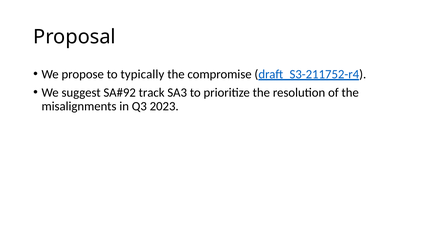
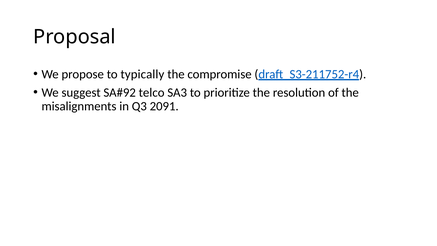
track: track -> telco
2023: 2023 -> 2091
